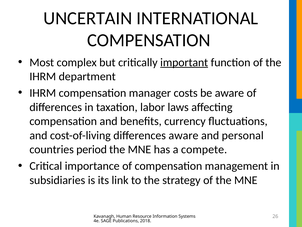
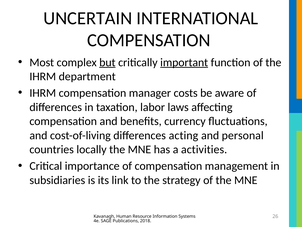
but underline: none -> present
differences aware: aware -> acting
period: period -> locally
compete: compete -> activities
